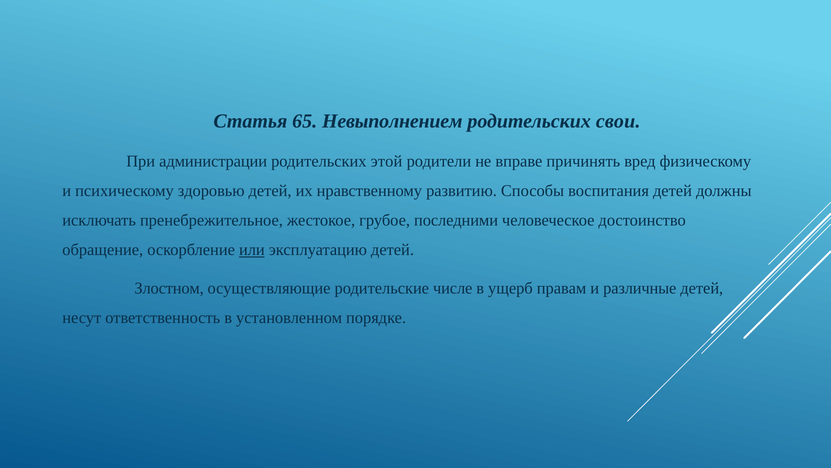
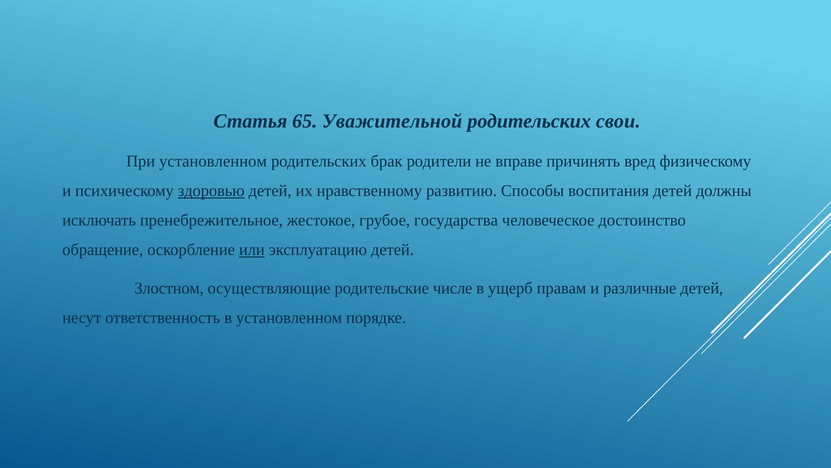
Невыполнением: Невыполнением -> Уважительной
При администрации: администрации -> установленном
этой: этой -> брак
здоровью underline: none -> present
последними: последними -> государства
